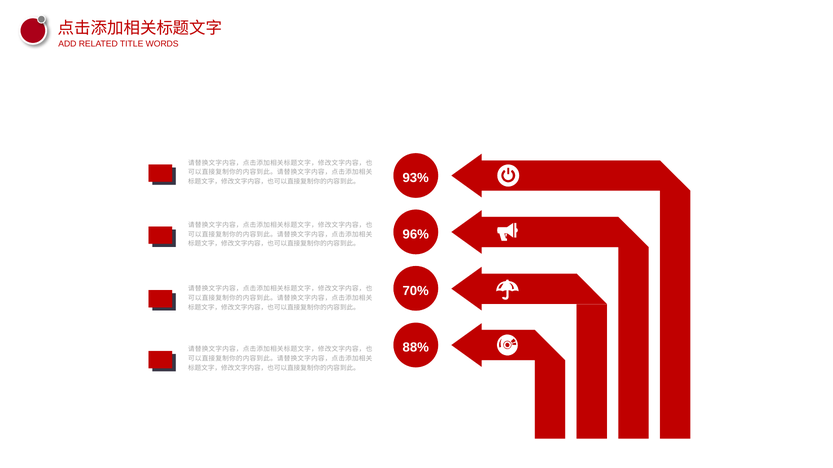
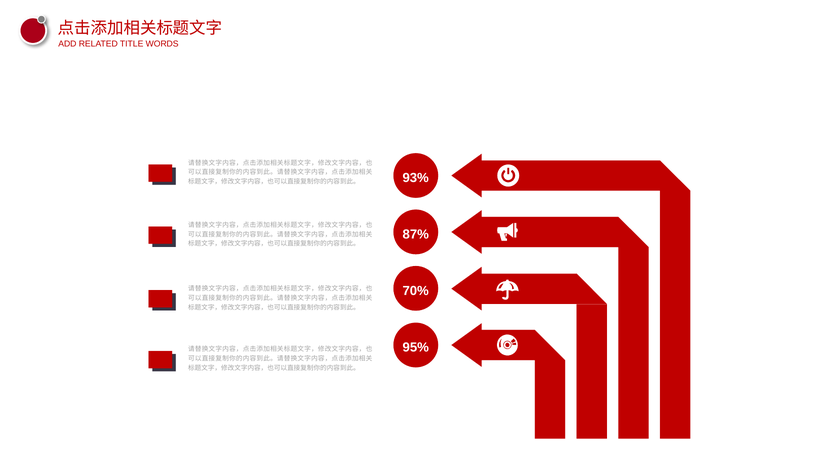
96%: 96% -> 87%
88%: 88% -> 95%
